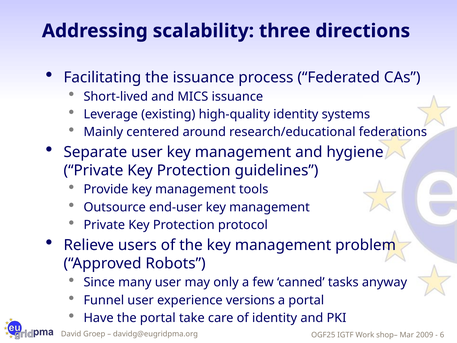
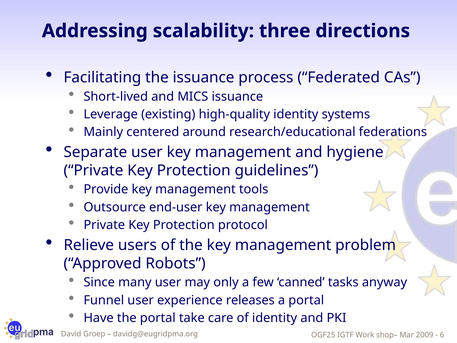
versions: versions -> releases
